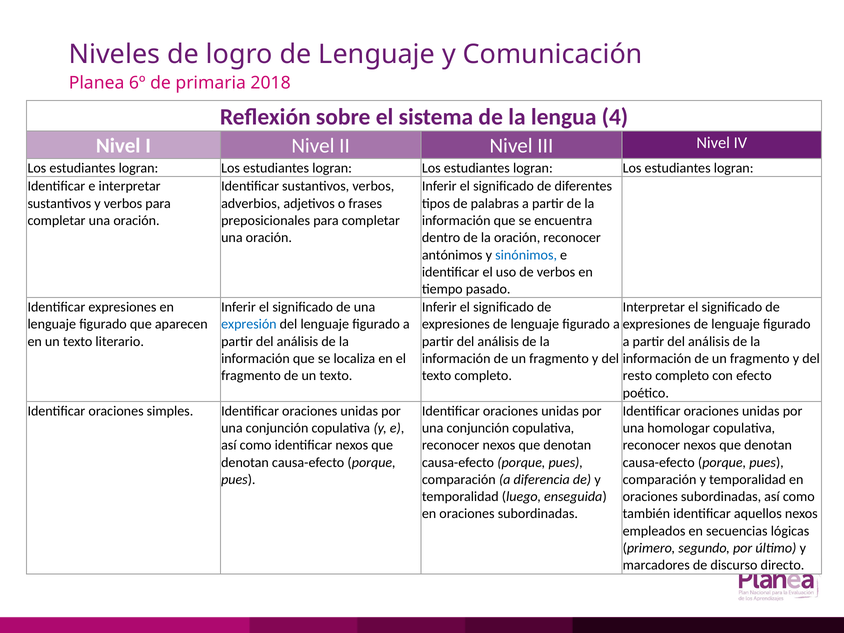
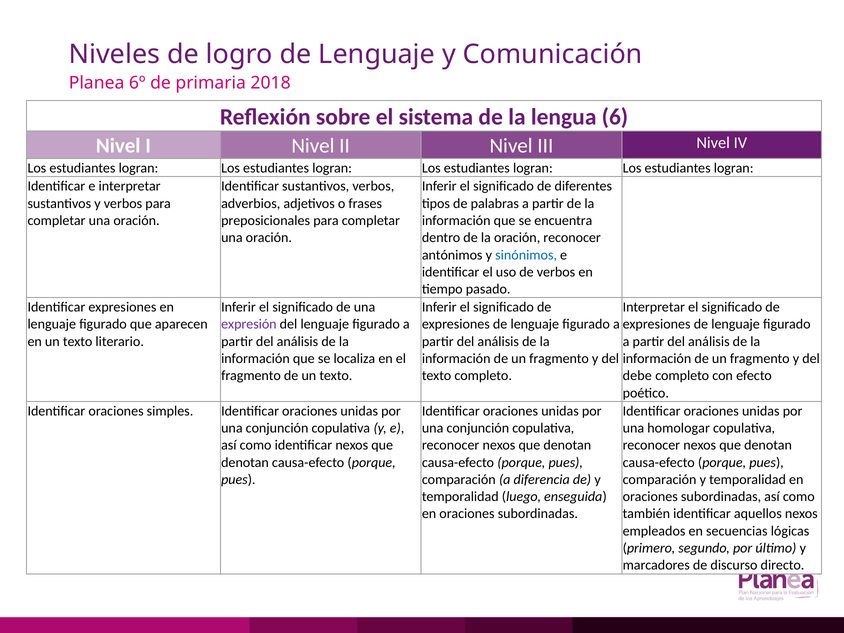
4: 4 -> 6
expresión colour: blue -> purple
resto: resto -> debe
